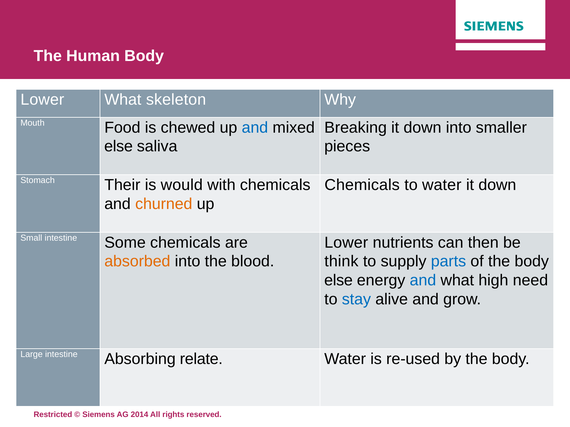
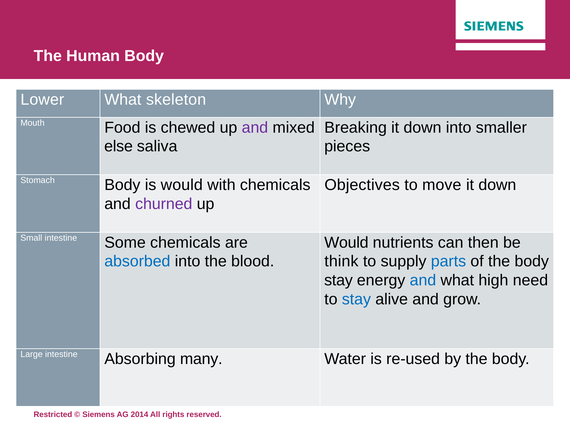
and at (255, 128) colour: blue -> purple
Stomach Their: Their -> Body
Chemicals at (362, 185): Chemicals -> Objectives
to water: water -> move
churned colour: orange -> purple
Lower at (346, 243): Lower -> Would
absorbed colour: orange -> blue
else at (338, 281): else -> stay
relate: relate -> many
